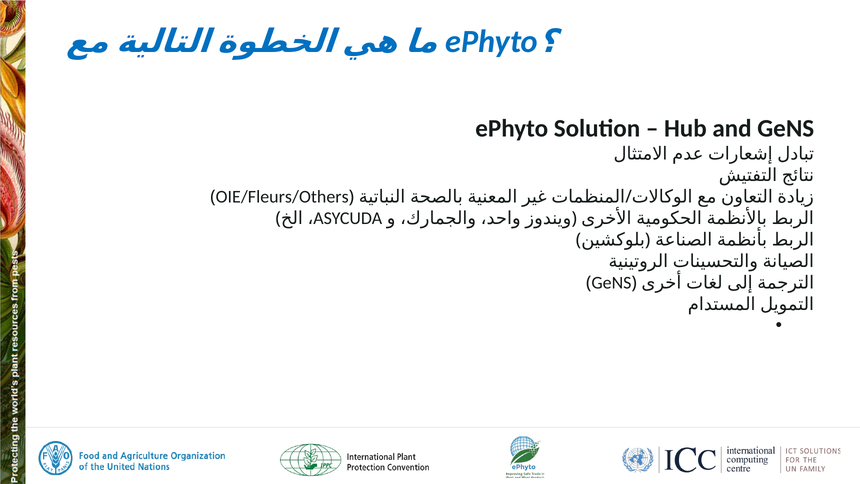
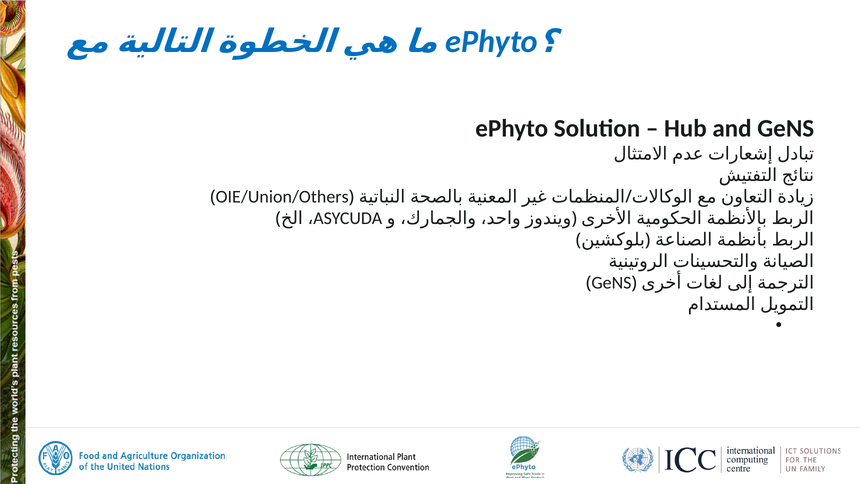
OIE/Fleurs/Others: OIE/Fleurs/Others -> OIE/Union/Others
